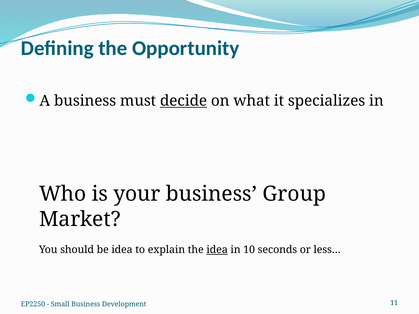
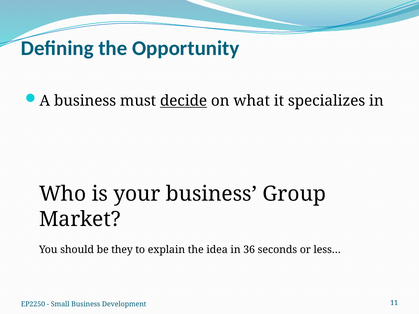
be idea: idea -> they
idea at (217, 250) underline: present -> none
10: 10 -> 36
